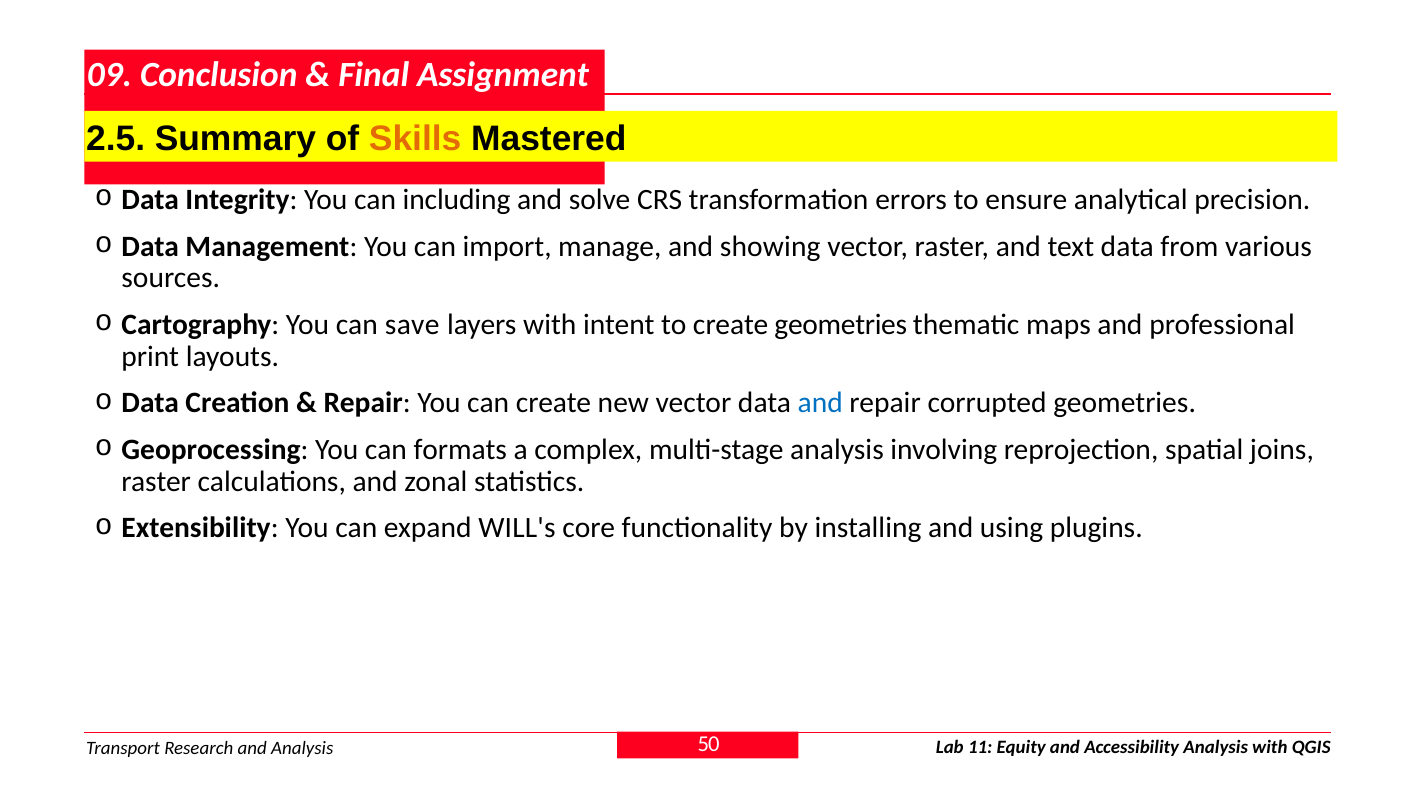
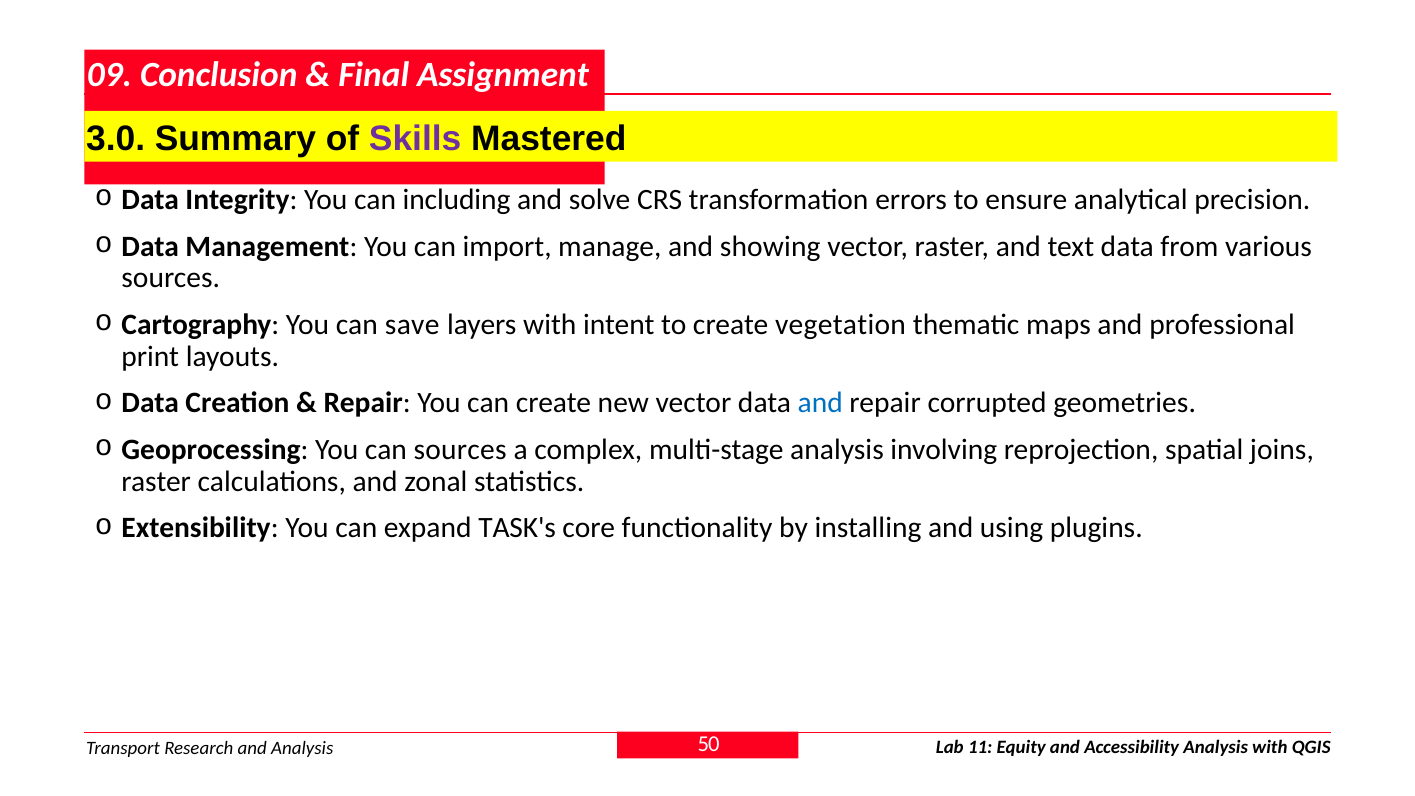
2.5: 2.5 -> 3.0
Skills colour: orange -> purple
create geometries: geometries -> vegetation
can formats: formats -> sources
WILL's: WILL's -> TASK's
